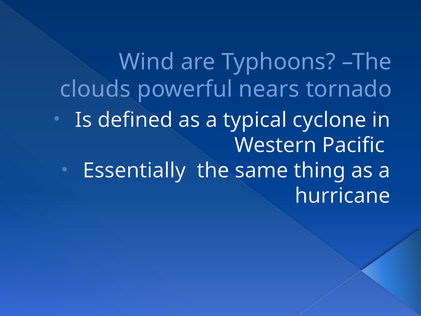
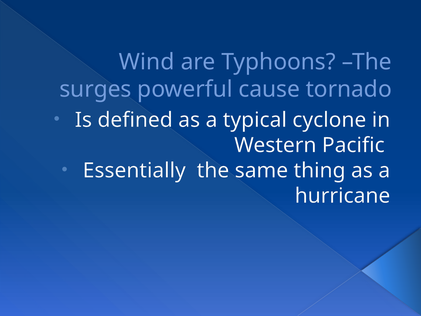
clouds: clouds -> surges
nears: nears -> cause
